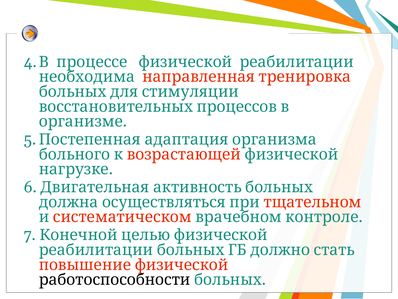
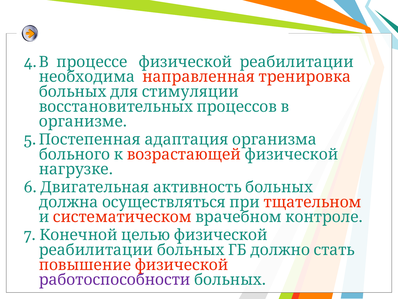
работоспособности colour: black -> purple
